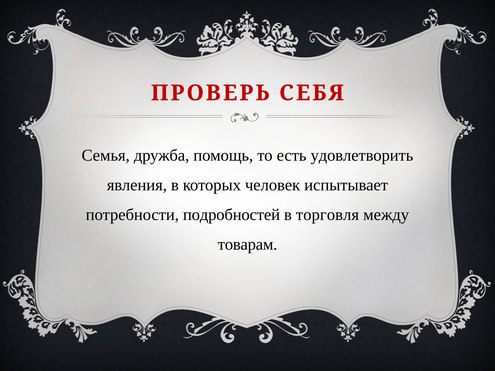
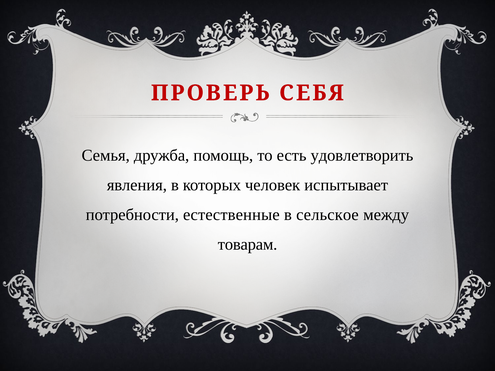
подробностей: подробностей -> естественные
торговля: торговля -> сельское
